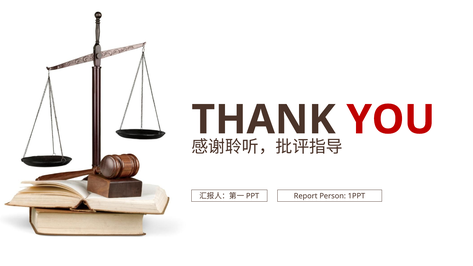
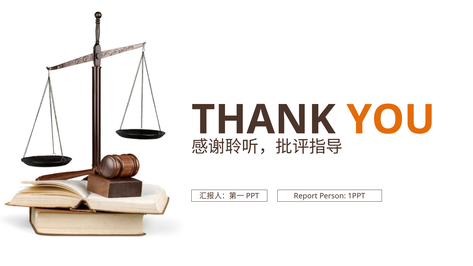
YOU colour: red -> orange
